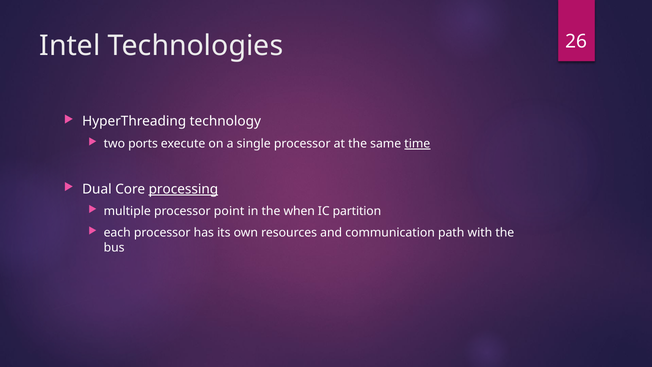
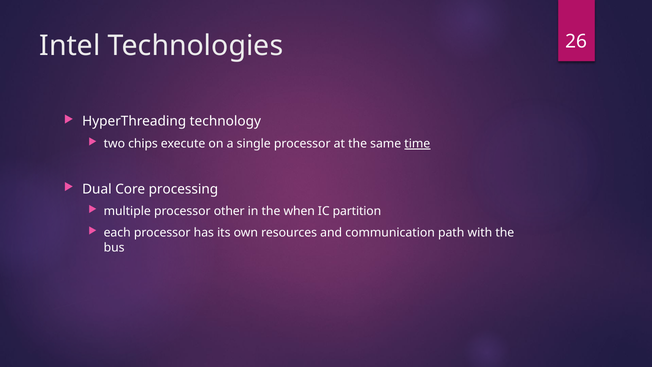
ports: ports -> chips
processing underline: present -> none
point: point -> other
